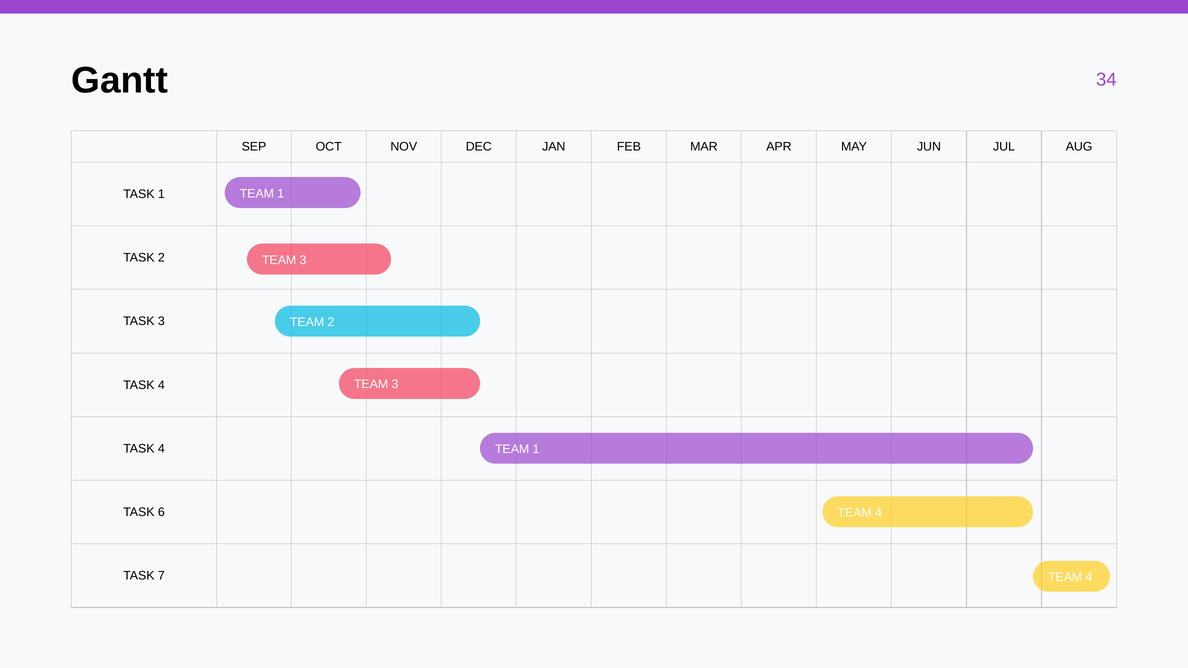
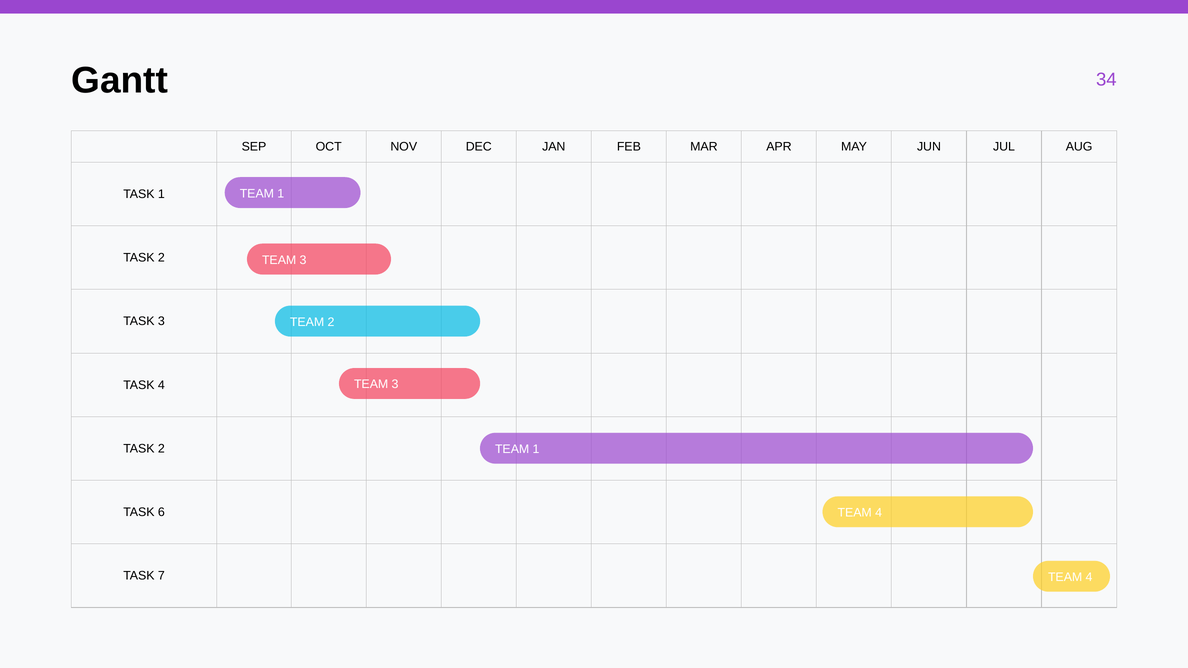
4 at (161, 449): 4 -> 2
